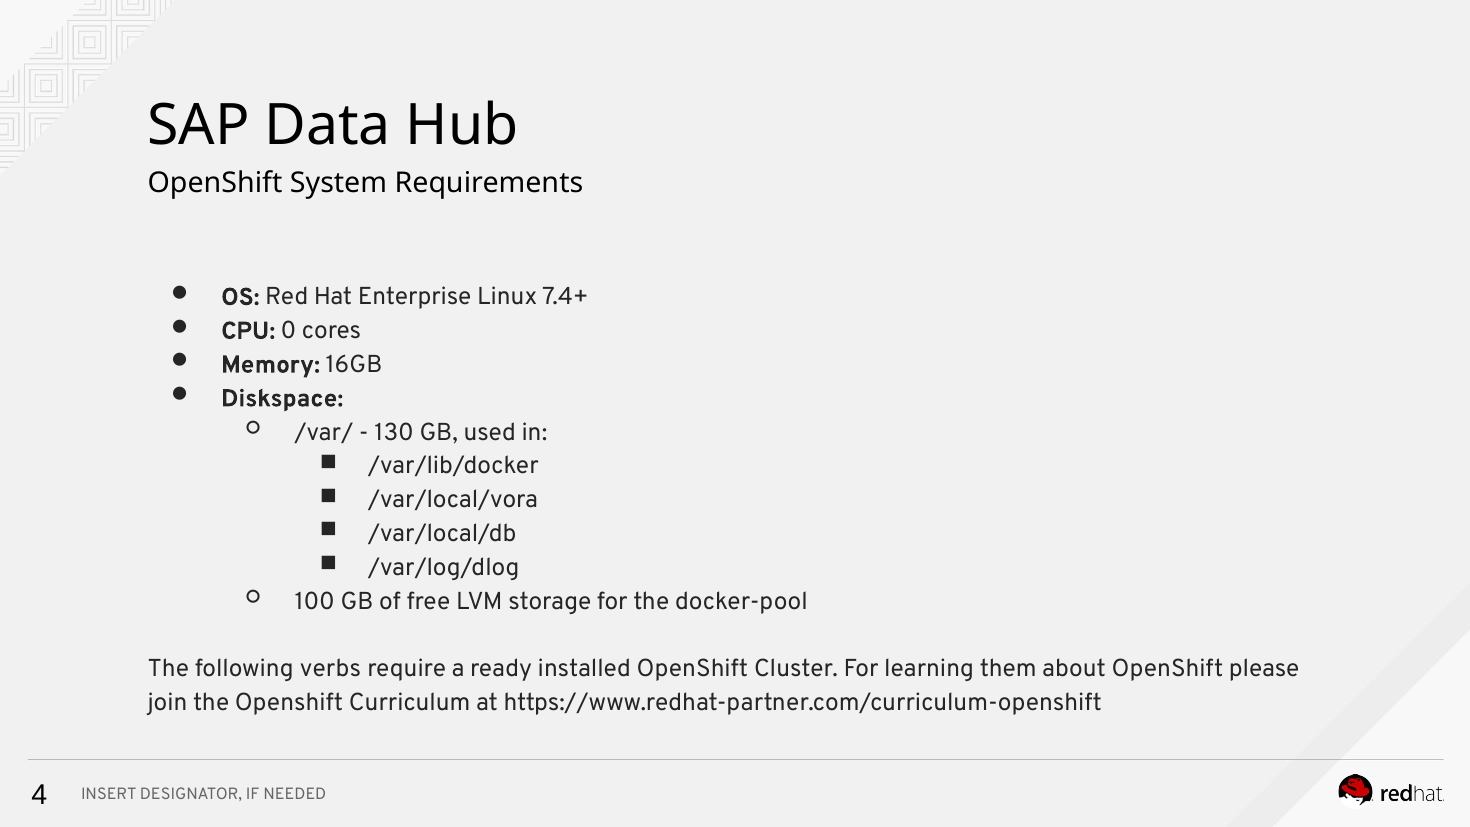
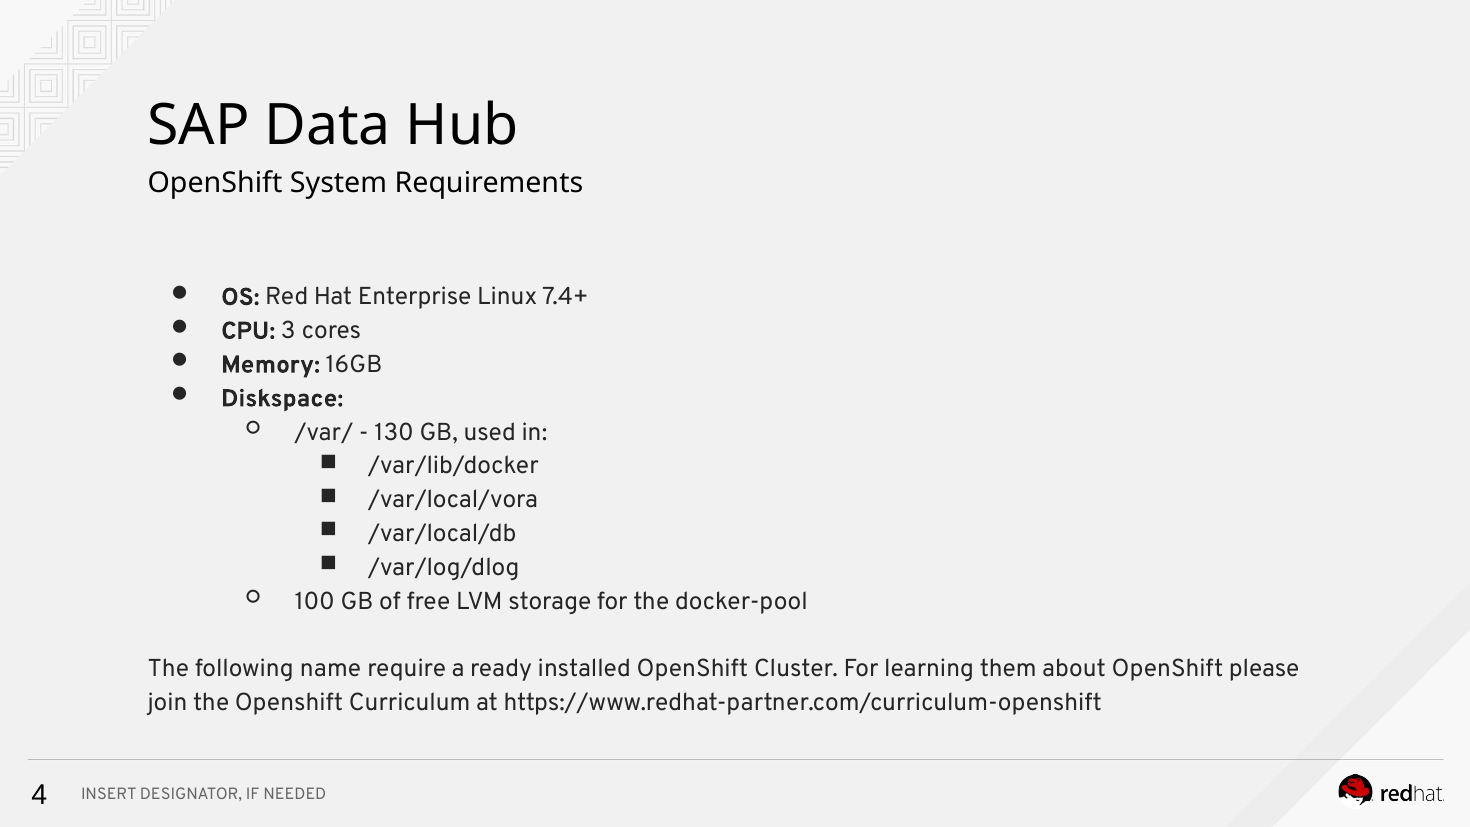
0: 0 -> 3
verbs: verbs -> name
